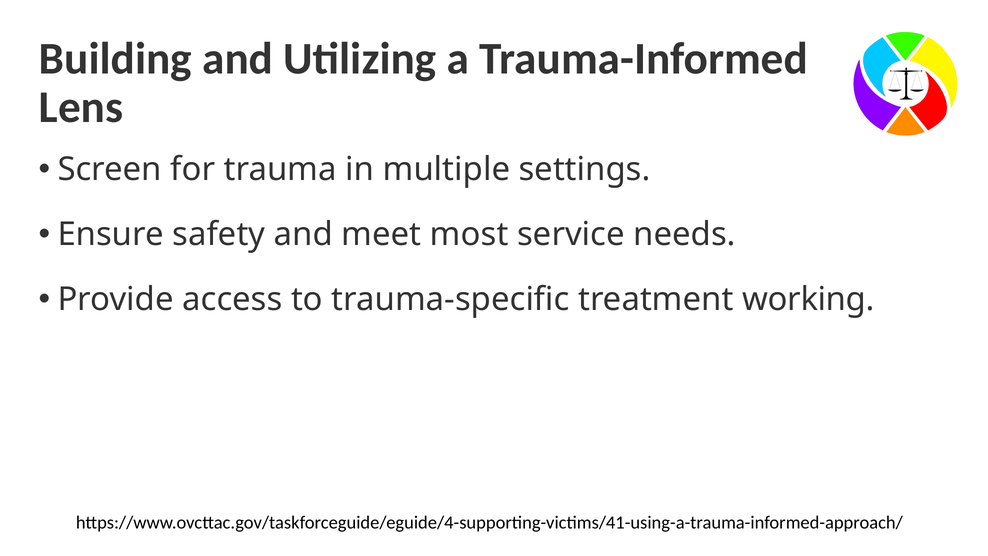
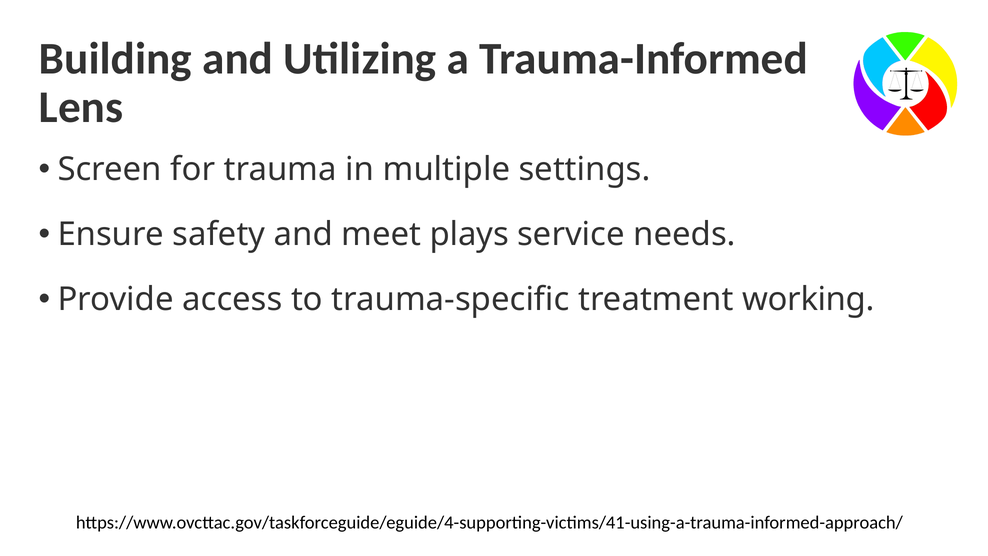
most: most -> plays
